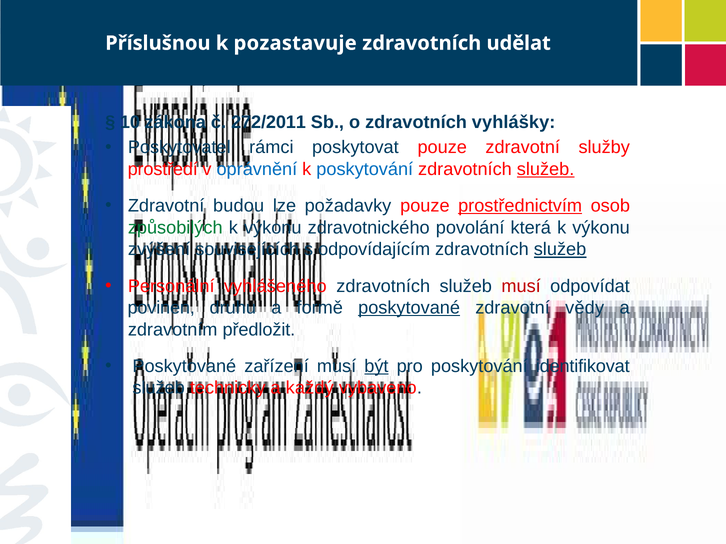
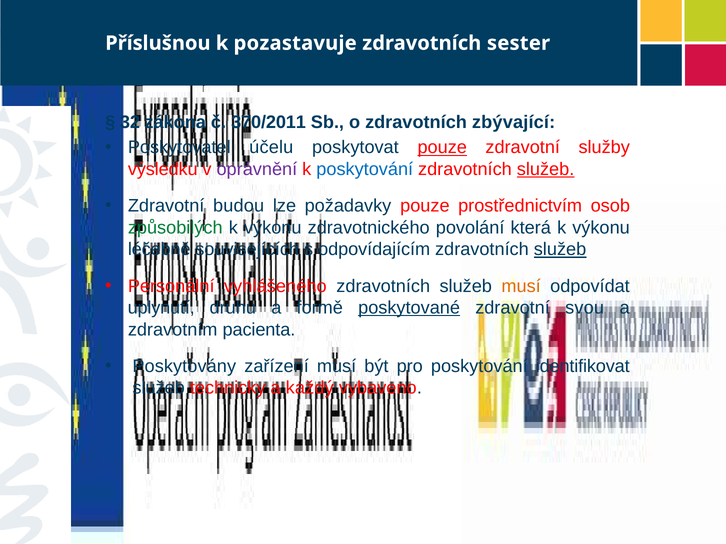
udělat: udělat -> sester
10: 10 -> 32
272/2011: 272/2011 -> 370/2011
vyhlášky: vyhlášky -> zbývající
rámci: rámci -> účelu
pouze at (442, 148) underline: none -> present
prostředí: prostředí -> výsledku
oprávnění colour: blue -> purple
prostřednictvím underline: present -> none
zvýšení: zvýšení -> léčebně
musí at (521, 286) colour: red -> orange
povinen: povinen -> uplynutí
vědy: vědy -> svou
předložit: předložit -> pacienta
Poskytované at (184, 367): Poskytované -> Poskytovány
být underline: present -> none
